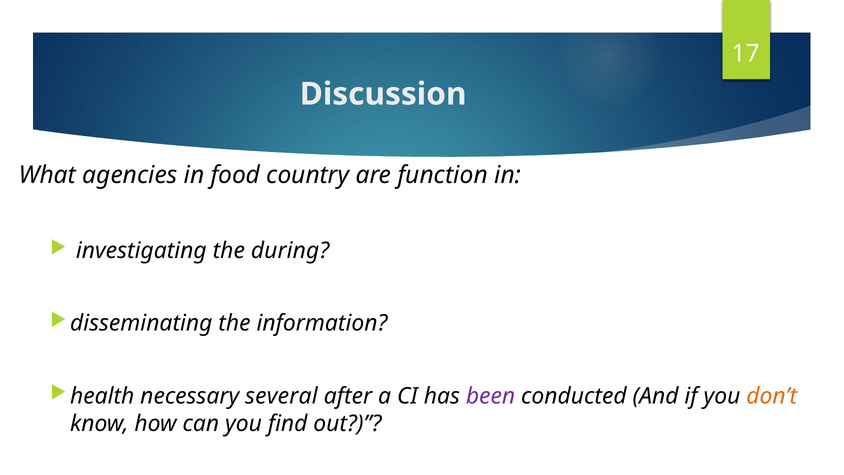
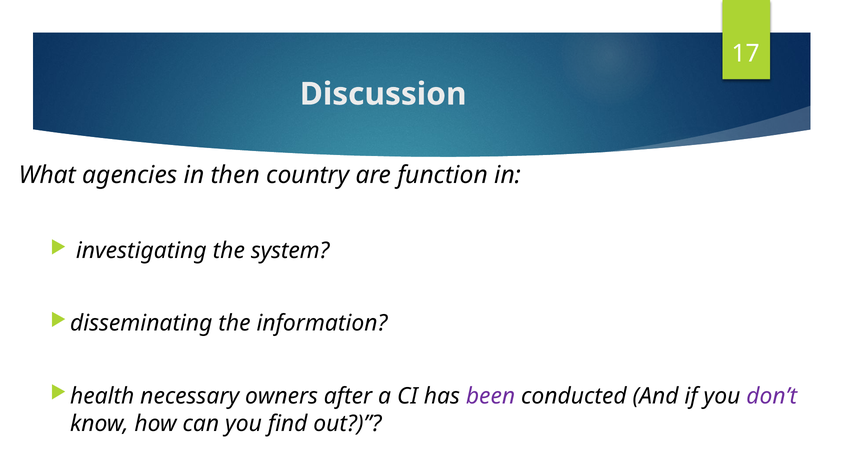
food: food -> then
during: during -> system
several: several -> owners
don’t colour: orange -> purple
